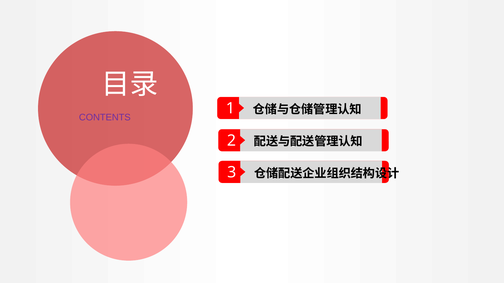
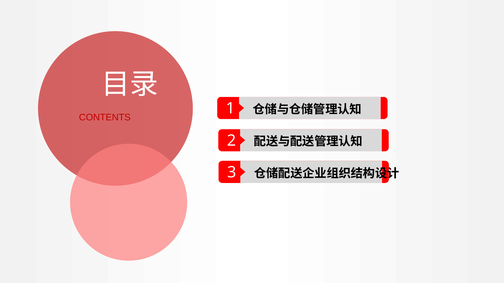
CONTENTS colour: purple -> red
